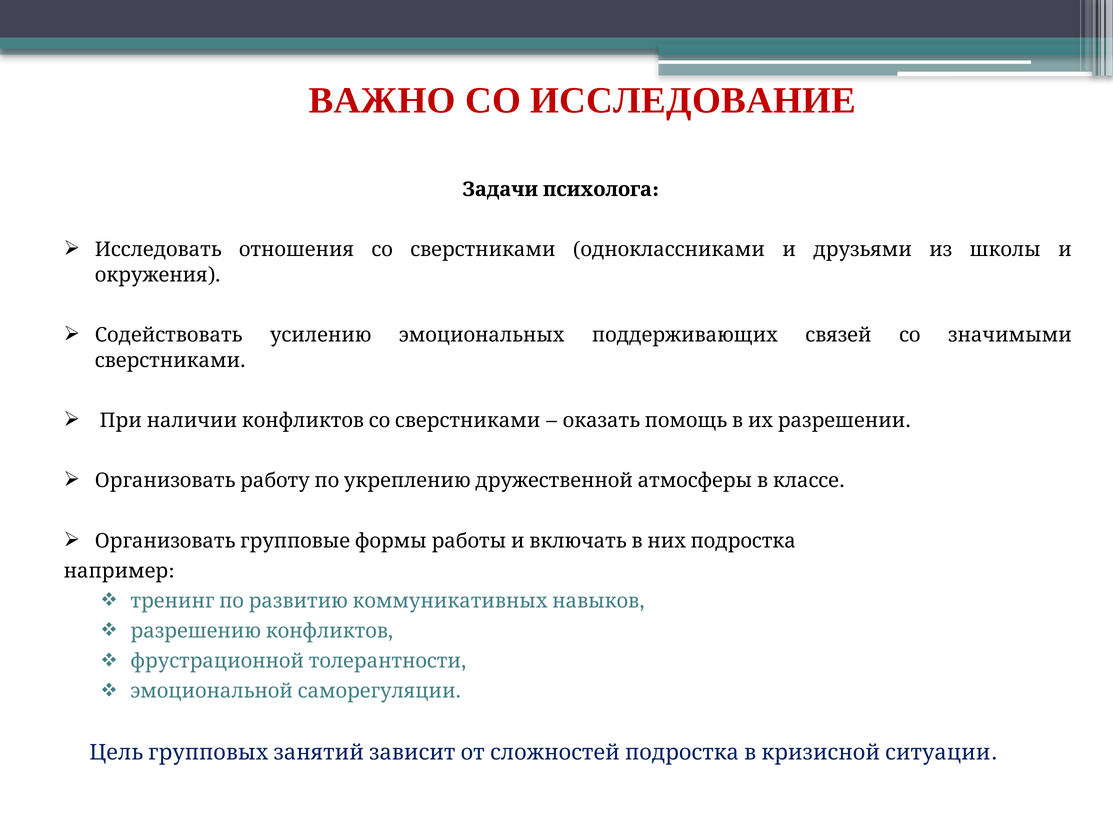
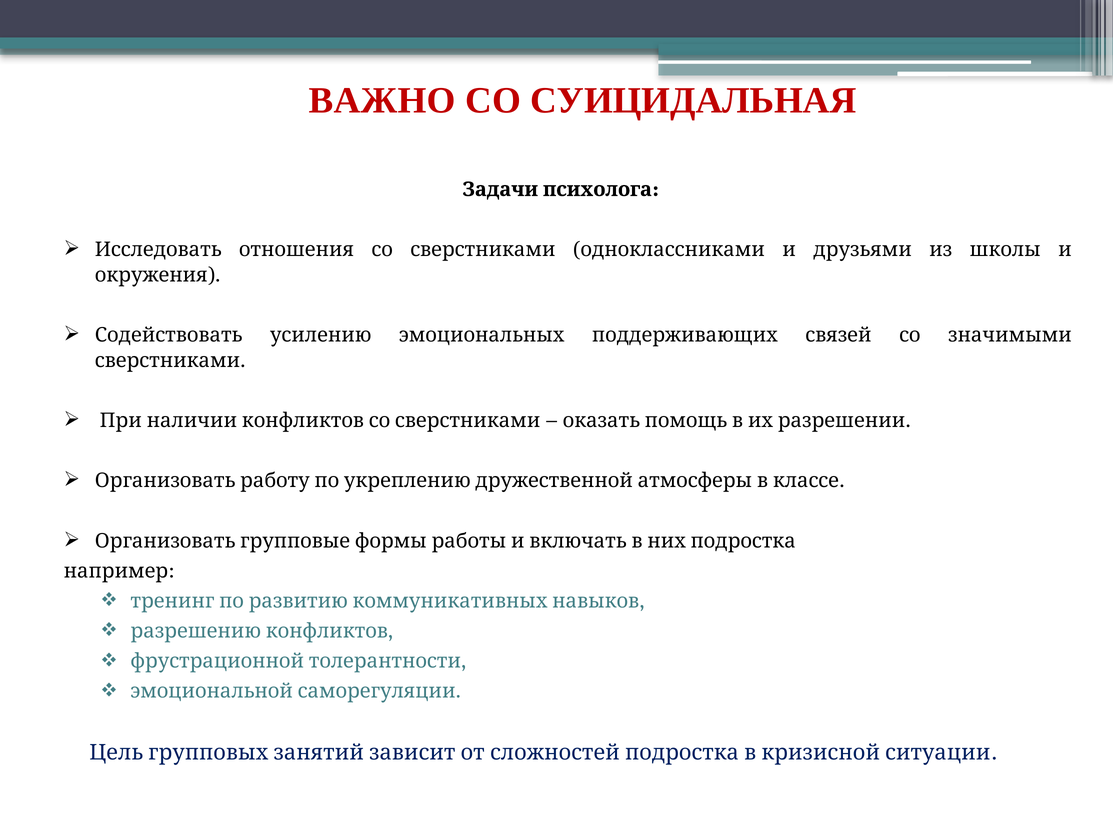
ИССЛЕДОВАНИЕ: ИССЛЕДОВАНИЕ -> СУИЦИДАЛЬНАЯ
